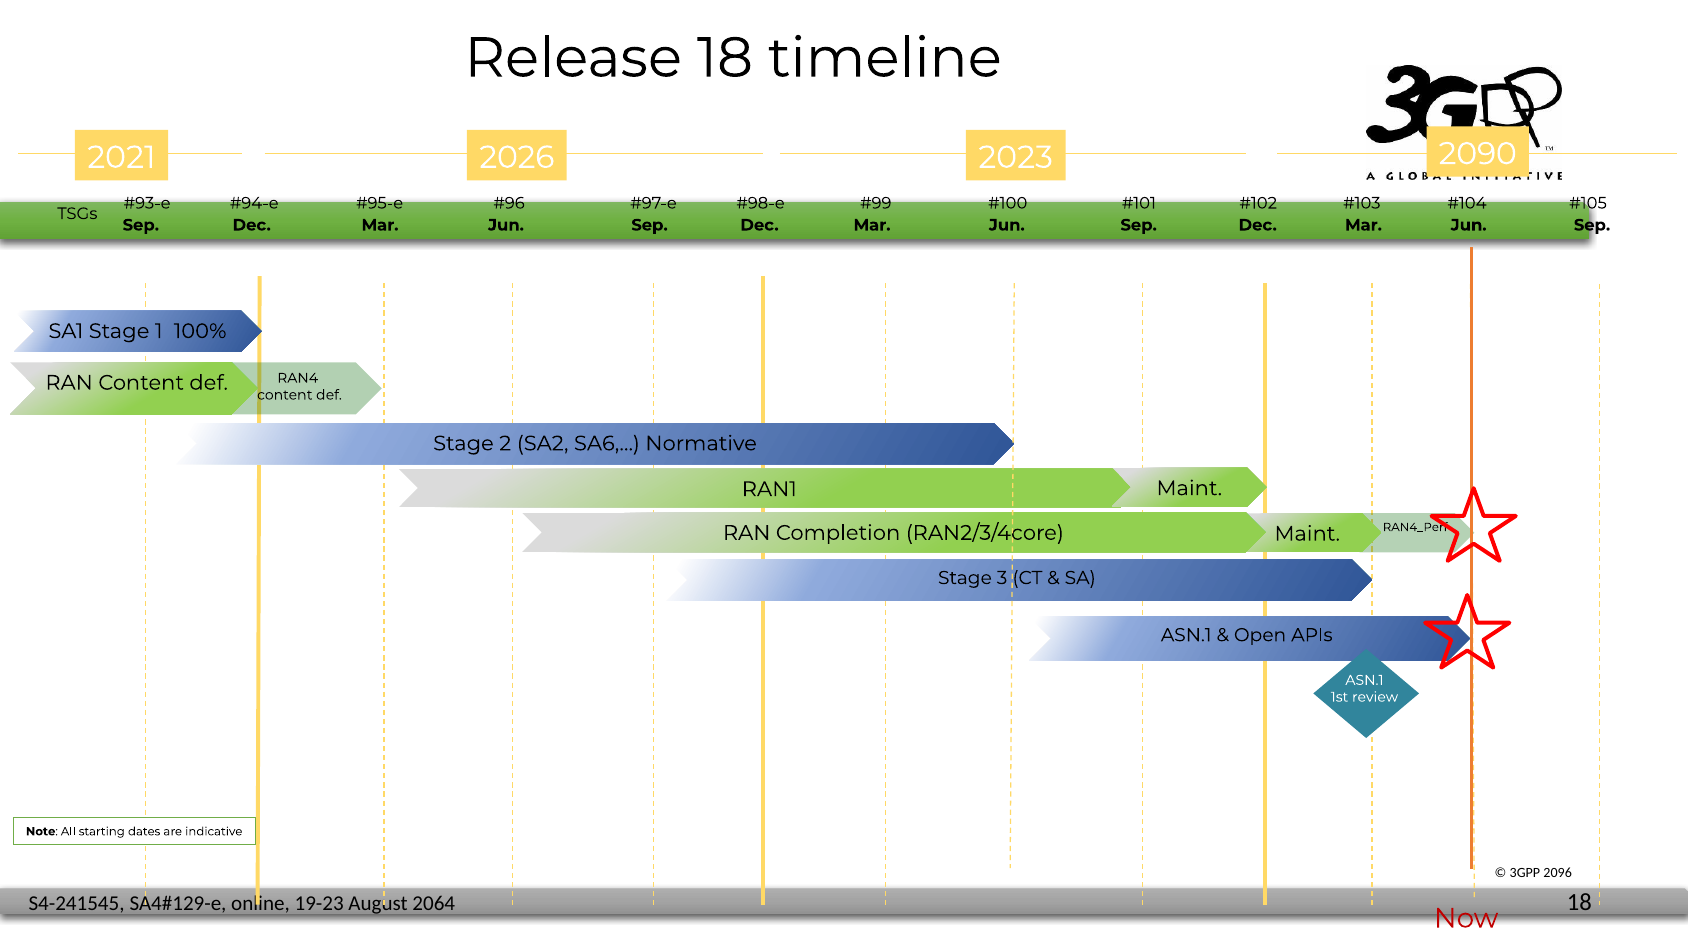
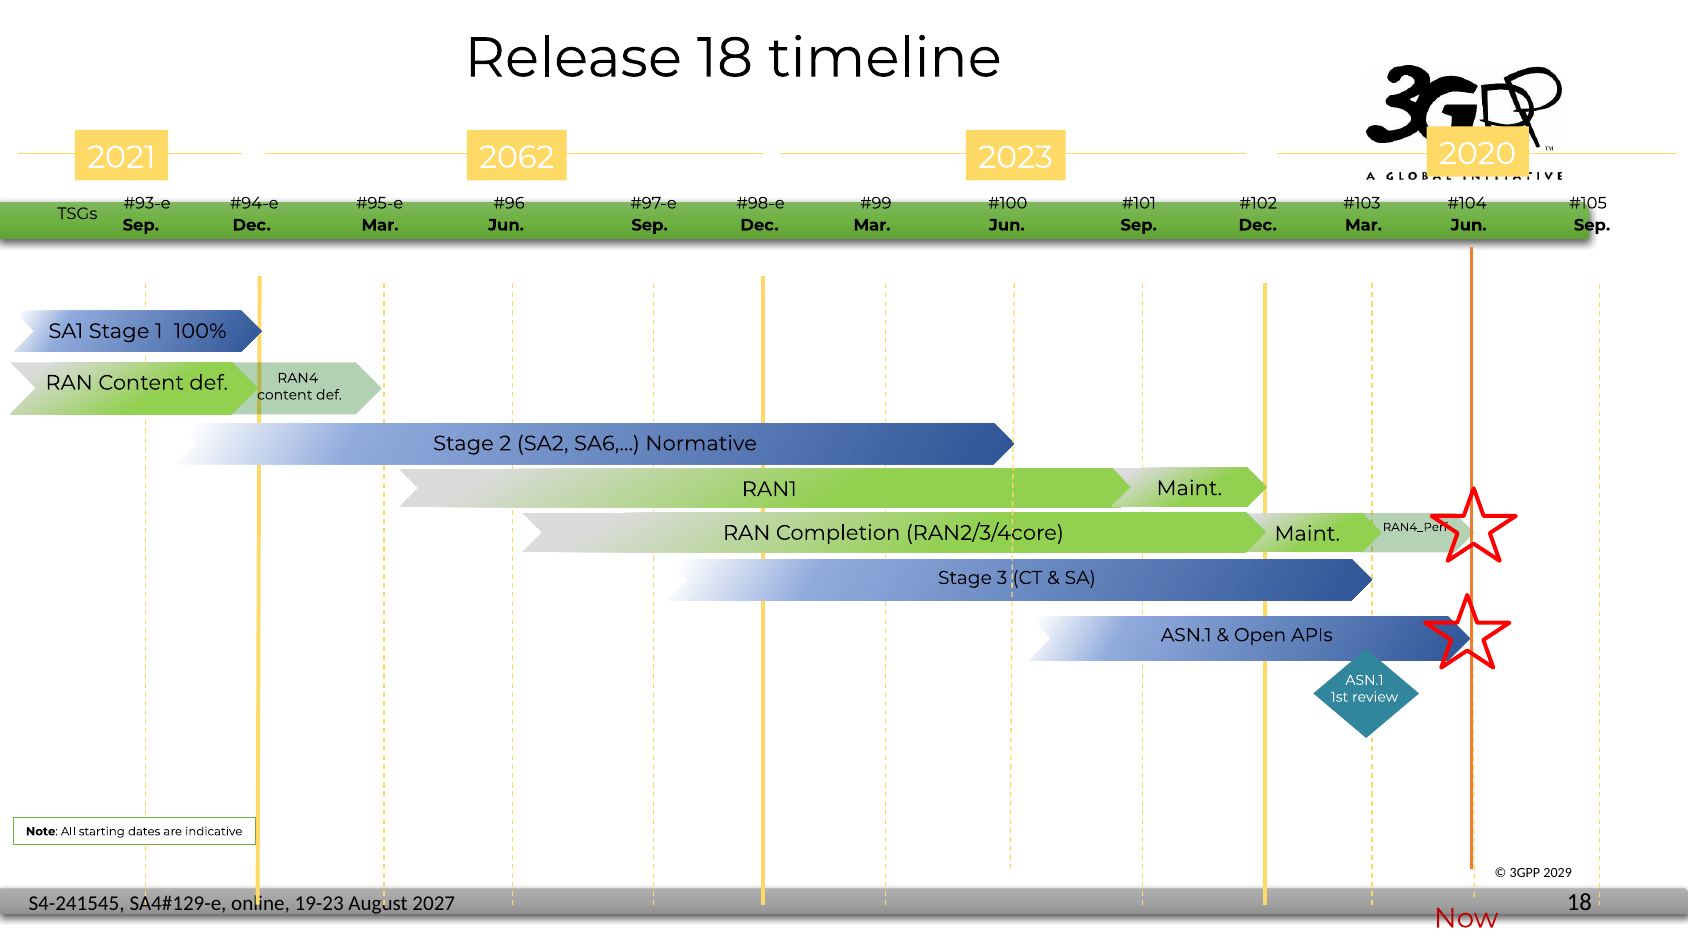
2090: 2090 -> 2020
2026: 2026 -> 2062
2096: 2096 -> 2029
2064: 2064 -> 2027
